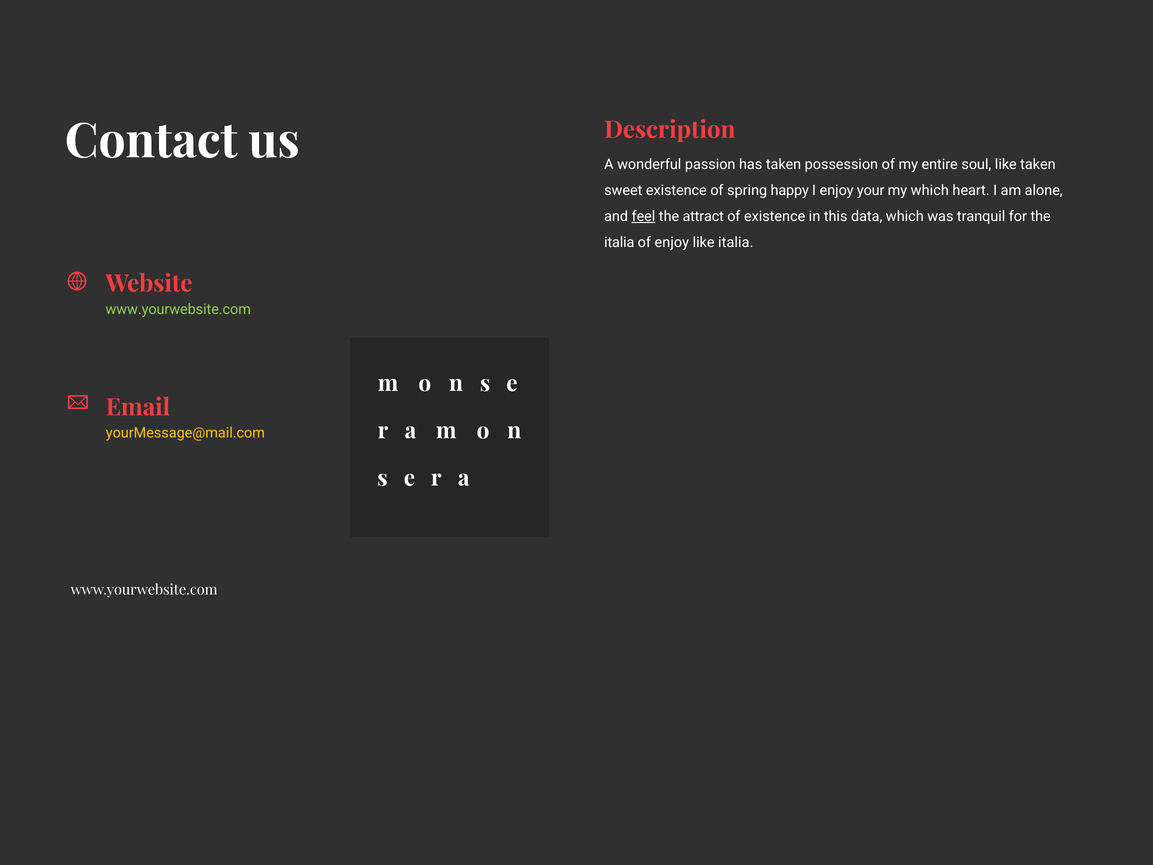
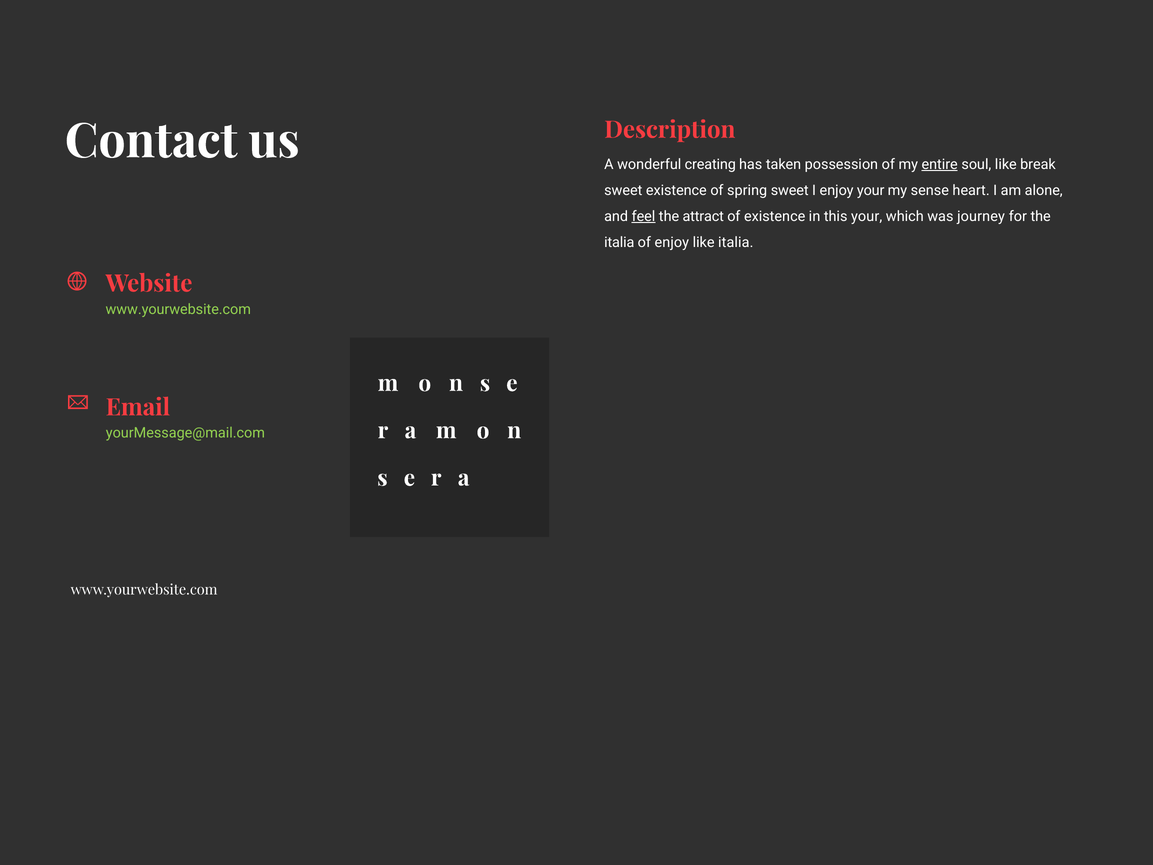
passion: passion -> creating
entire underline: none -> present
like taken: taken -> break
spring happy: happy -> sweet
my which: which -> sense
this data: data -> your
tranquil: tranquil -> journey
yourMessage@mail.com colour: yellow -> light green
